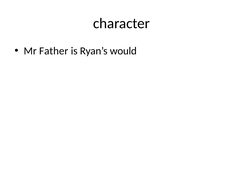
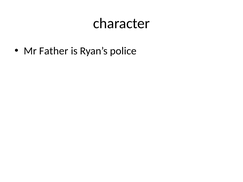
would: would -> police
